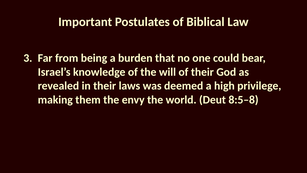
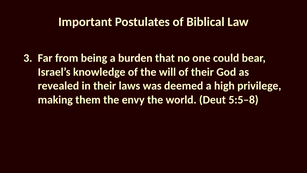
8:5–8: 8:5–8 -> 5:5–8
